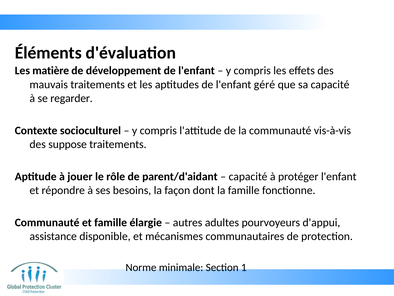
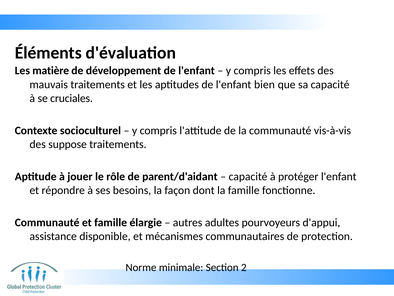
géré: géré -> bien
regarder: regarder -> cruciales
1: 1 -> 2
